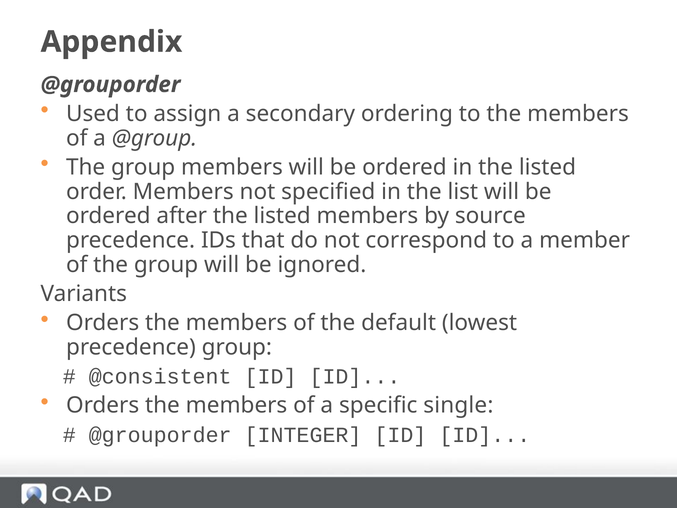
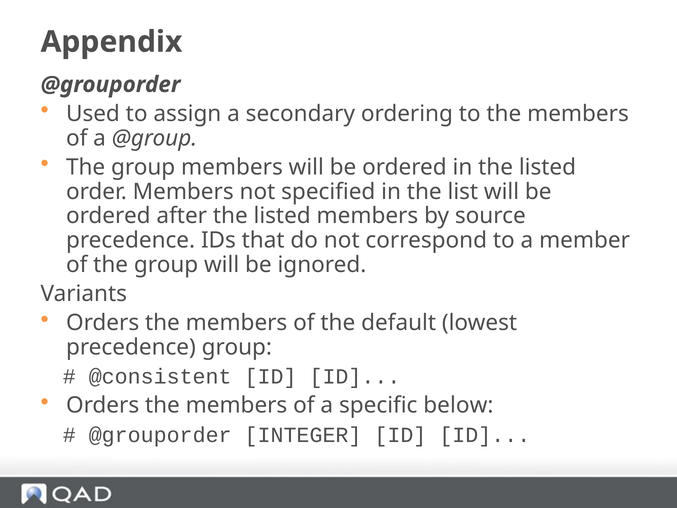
single: single -> below
